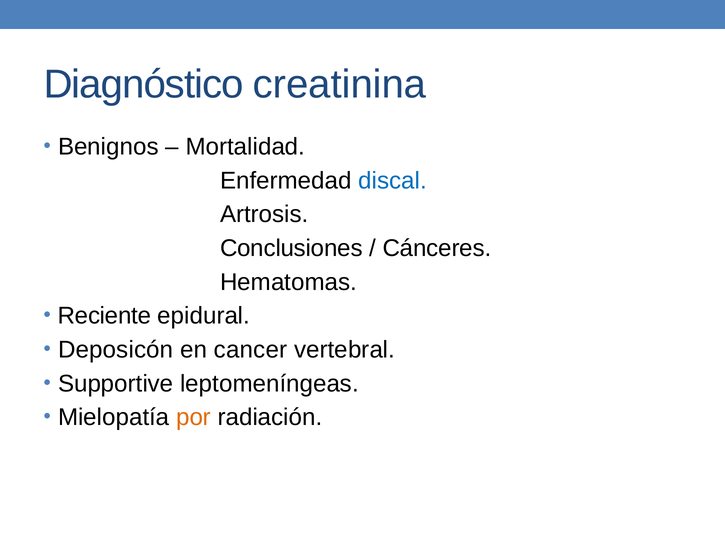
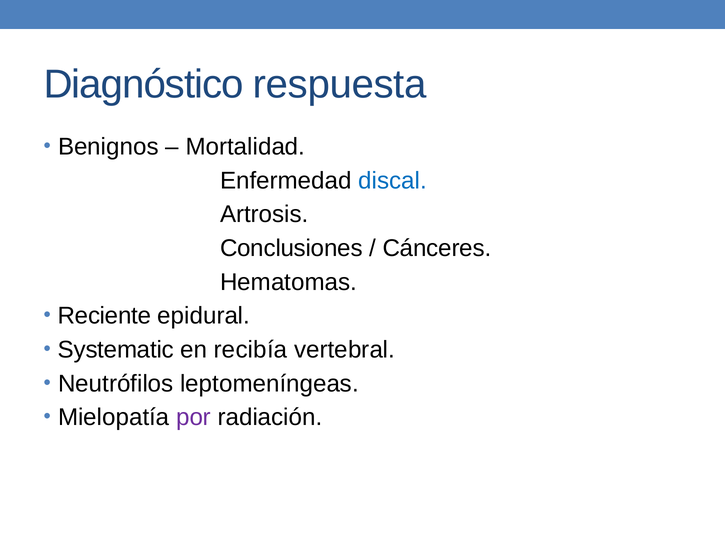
creatinina: creatinina -> respuesta
Deposicón: Deposicón -> Systematic
cancer: cancer -> recibía
Supportive: Supportive -> Neutrófilos
por colour: orange -> purple
